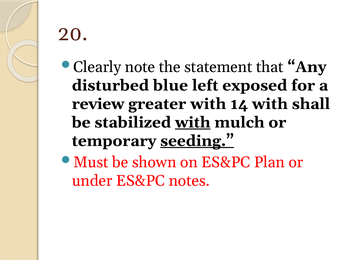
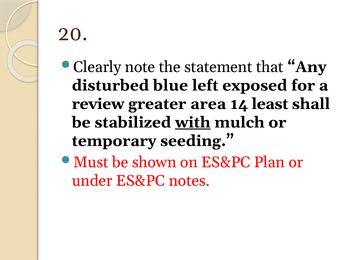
greater with: with -> area
14 with: with -> least
seeding underline: present -> none
